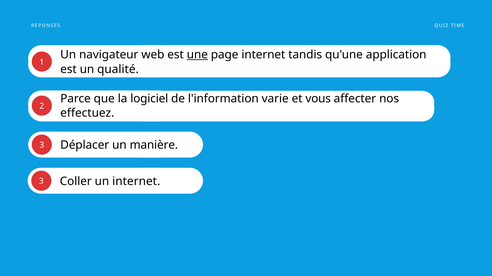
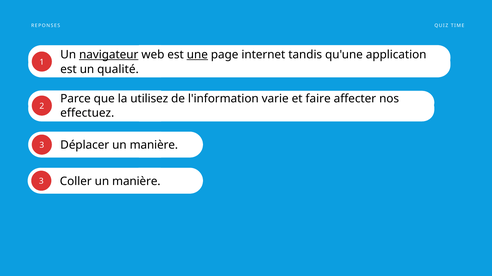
navigateur underline: none -> present
logiciel: logiciel -> utilisez
vous: vous -> faire
Coller un internet: internet -> manière
